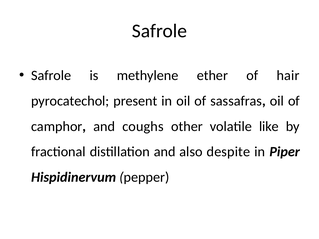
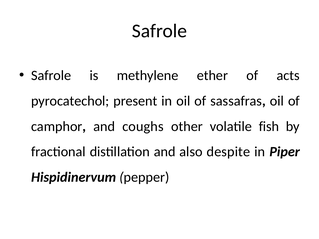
hair: hair -> acts
like: like -> fish
